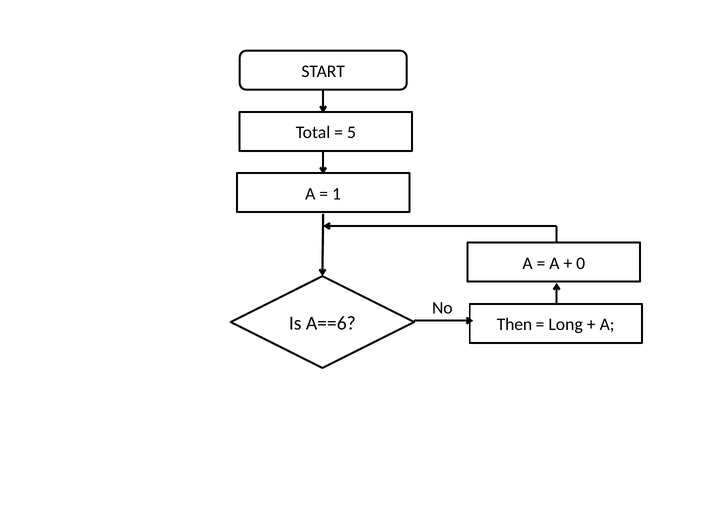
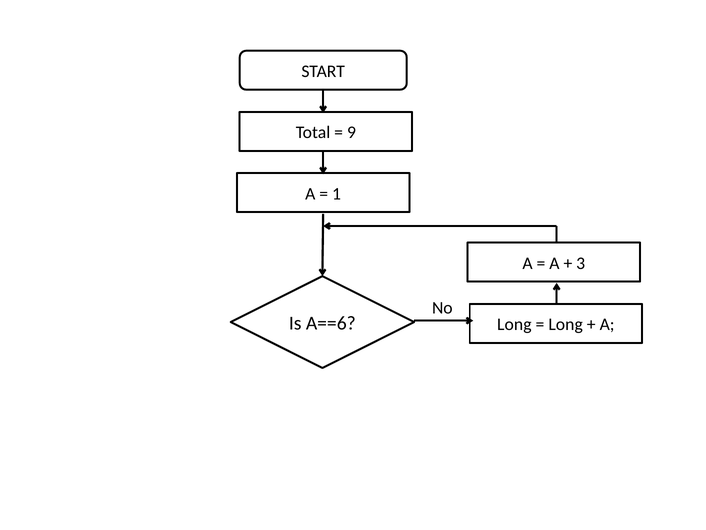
5: 5 -> 9
0: 0 -> 3
Then at (514, 324): Then -> Long
